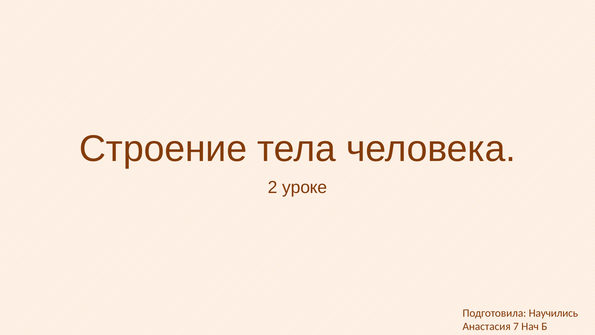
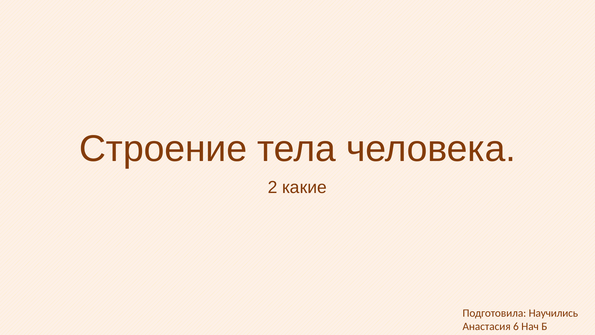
уроке: уроке -> какие
7: 7 -> 6
